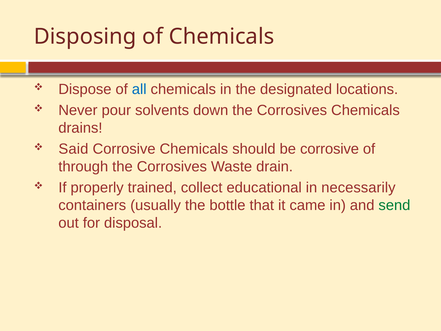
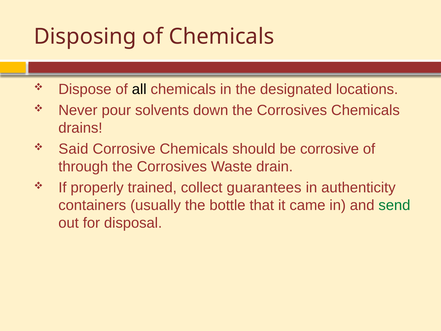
all colour: blue -> black
educational: educational -> guarantees
necessarily: necessarily -> authenticity
